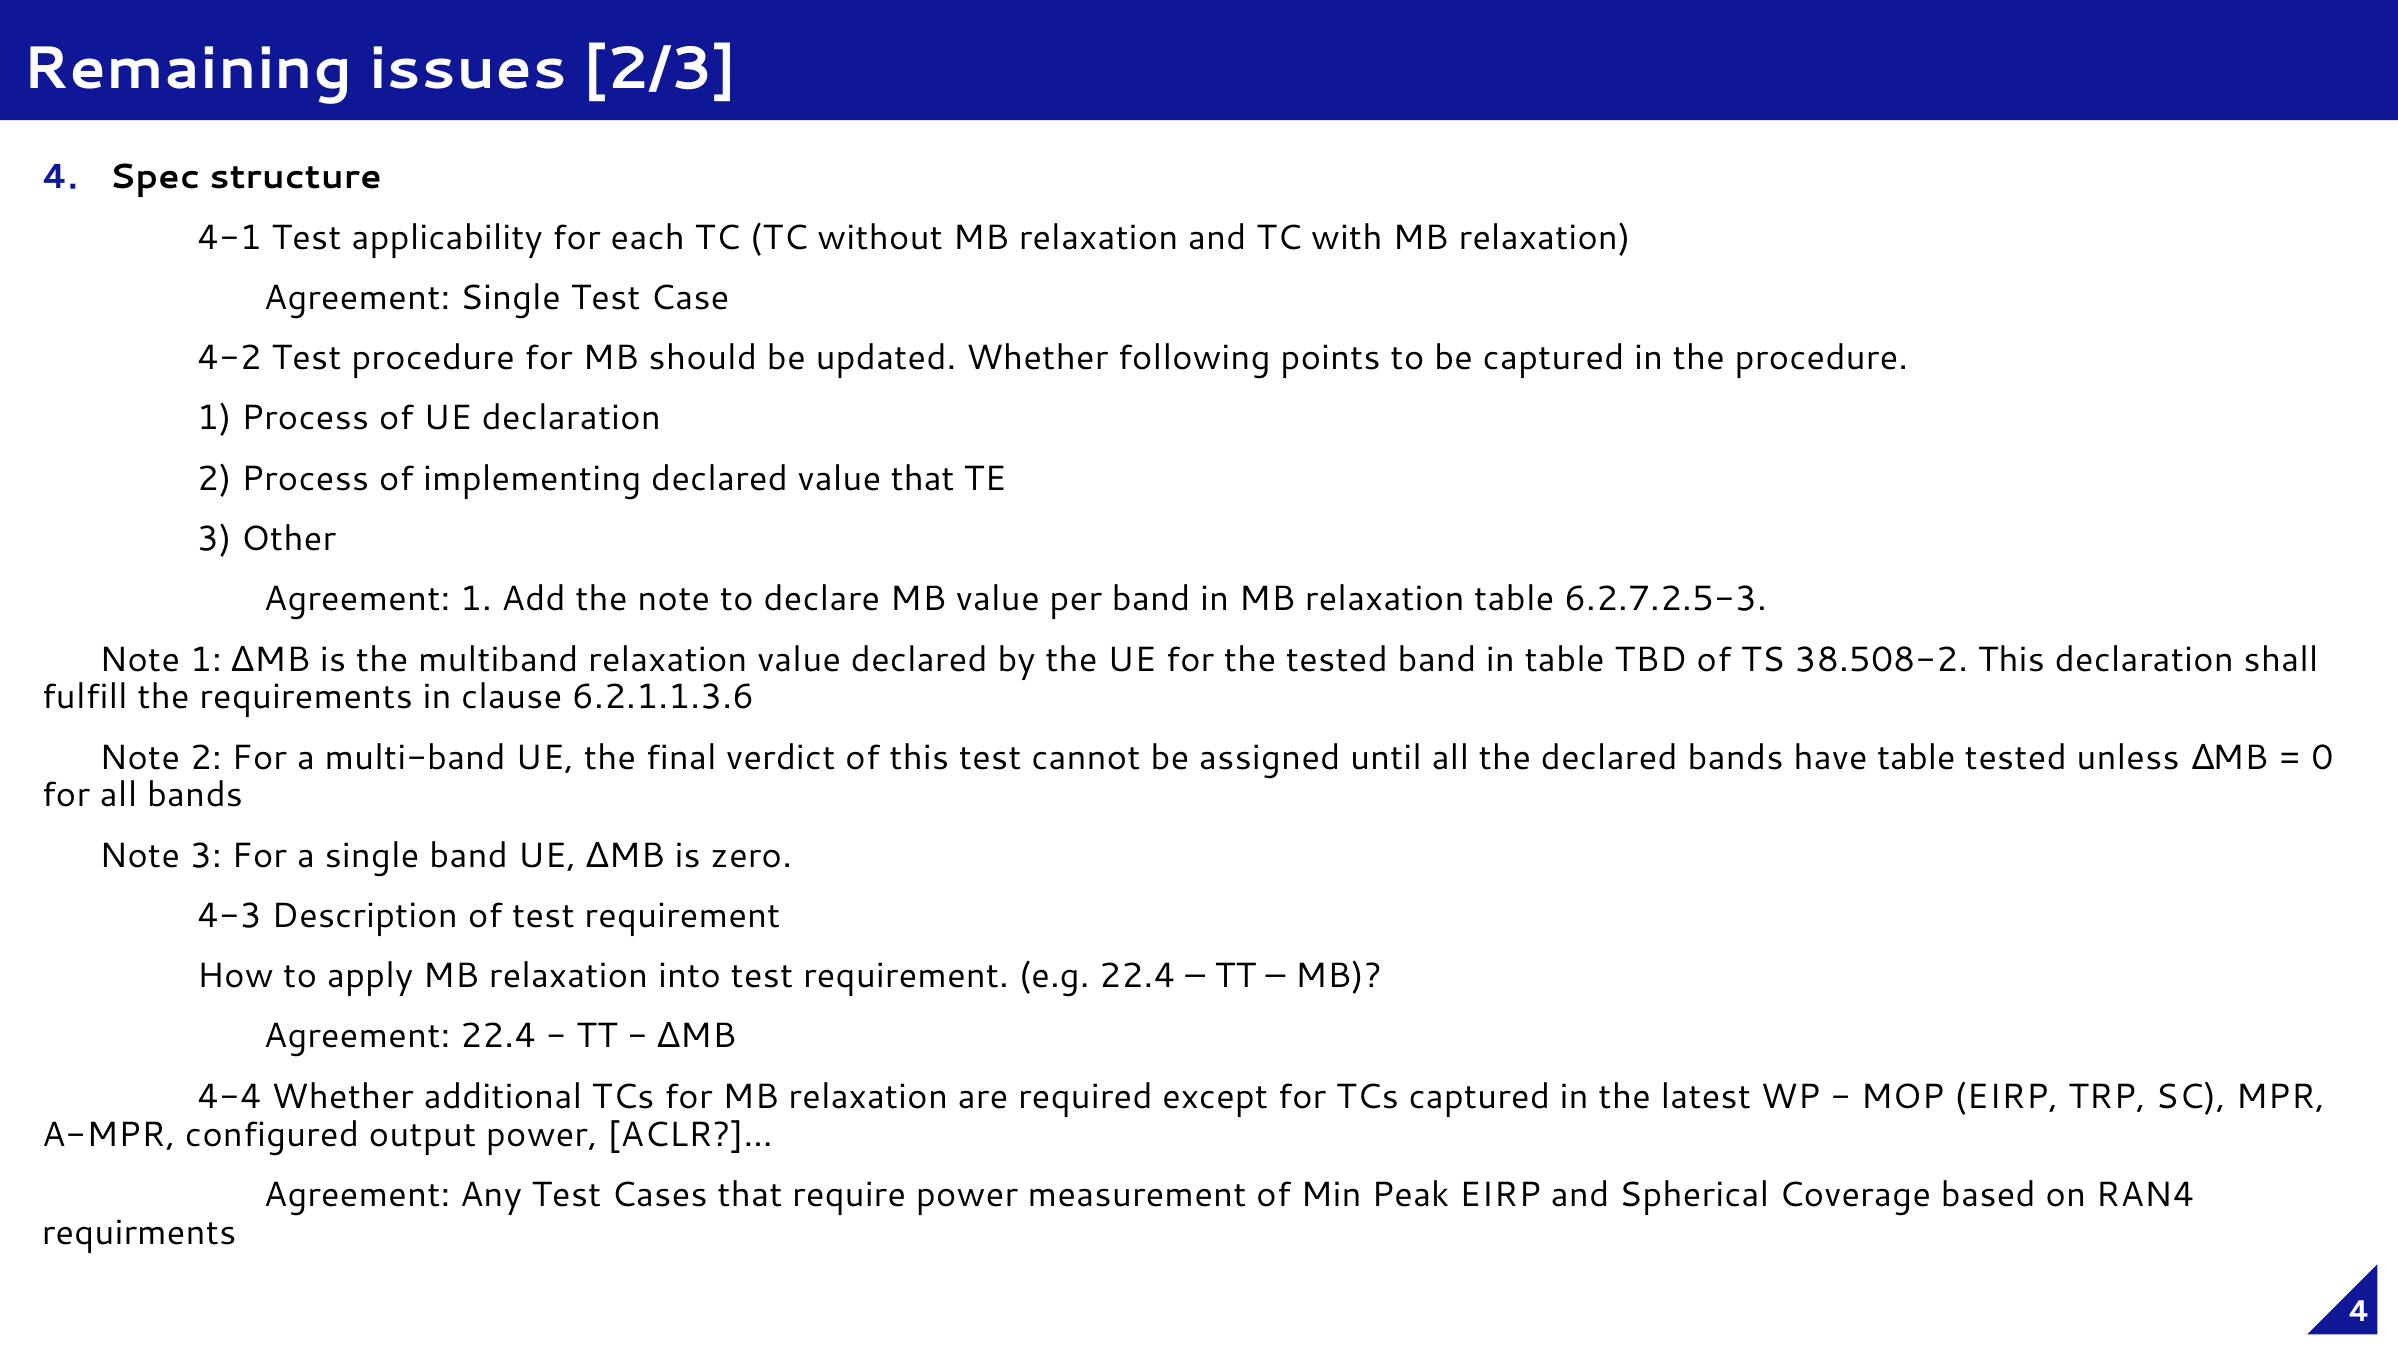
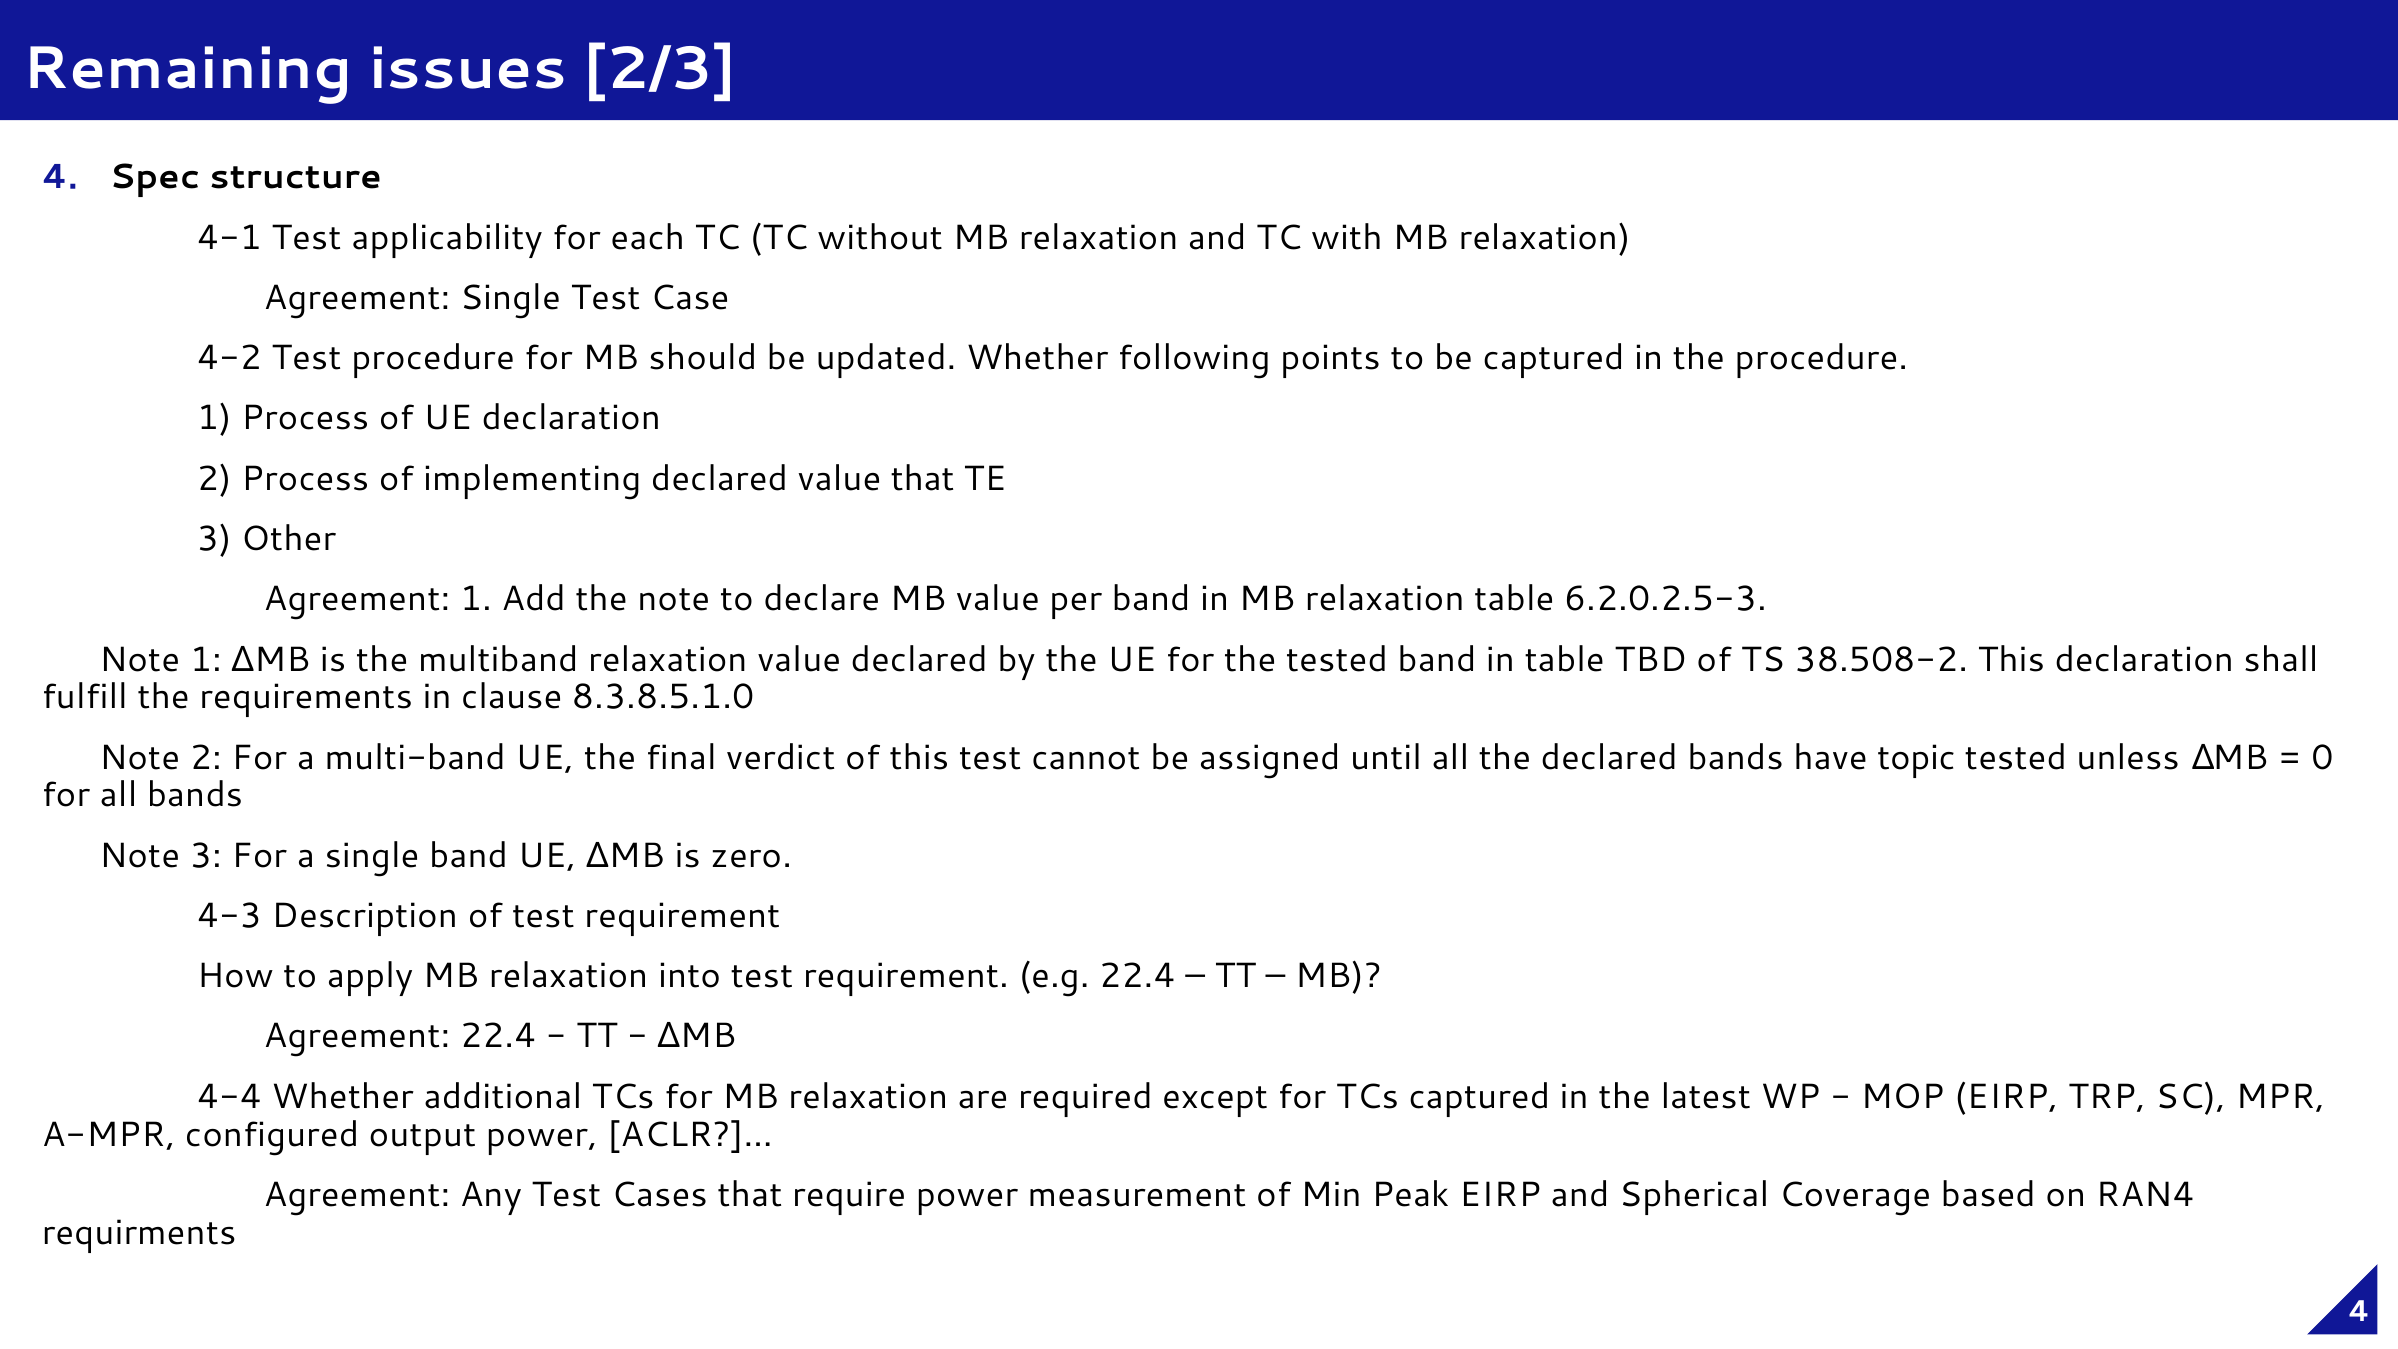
6.2.7.2.5-3: 6.2.7.2.5-3 -> 6.2.0.2.5-3
6.2.1.1.3.6: 6.2.1.1.3.6 -> 8.3.8.5.1.0
have table: table -> topic
